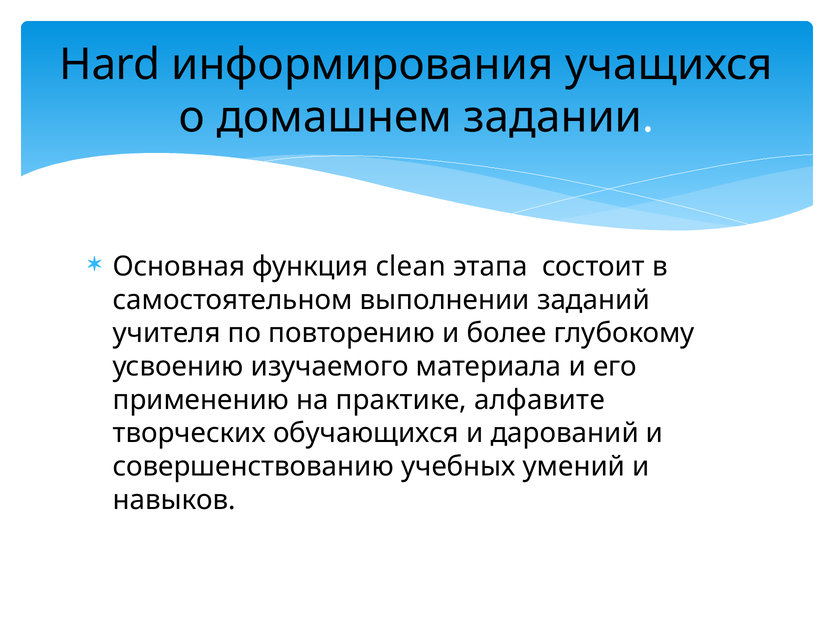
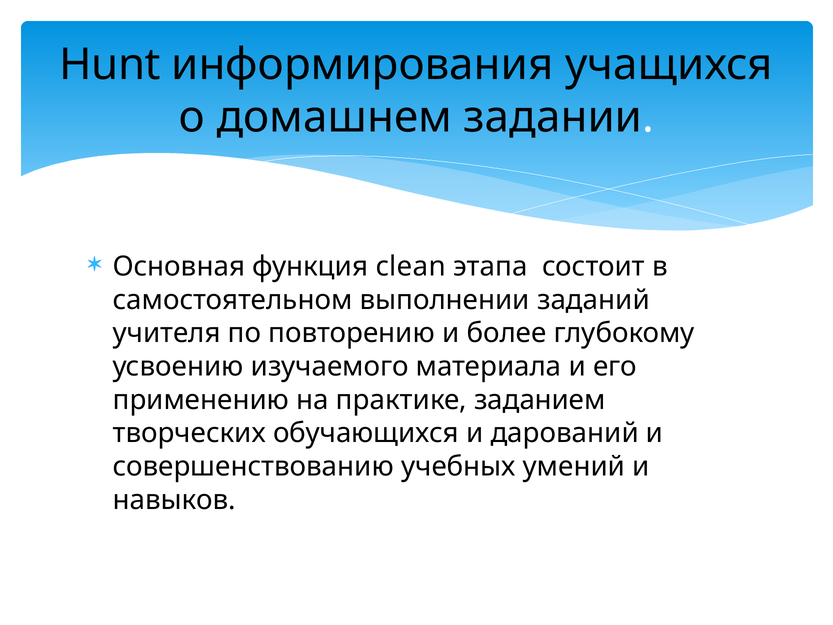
Hard: Hard -> Hunt
алфавите: алфавите -> заданием
